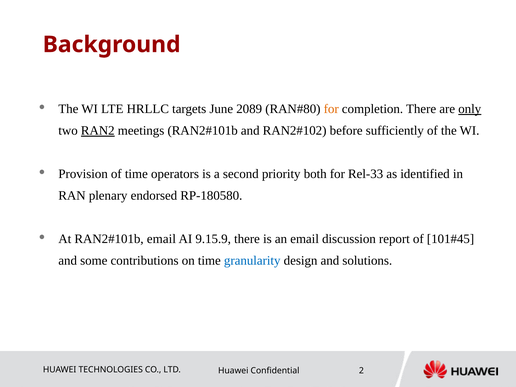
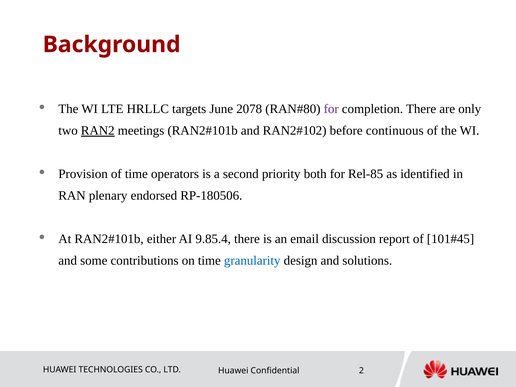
2089: 2089 -> 2078
for at (331, 109) colour: orange -> purple
only underline: present -> none
sufficiently: sufficiently -> continuous
Rel-33: Rel-33 -> Rel-85
RP-180580: RP-180580 -> RP-180506
email at (161, 239): email -> either
9.15.9: 9.15.9 -> 9.85.4
